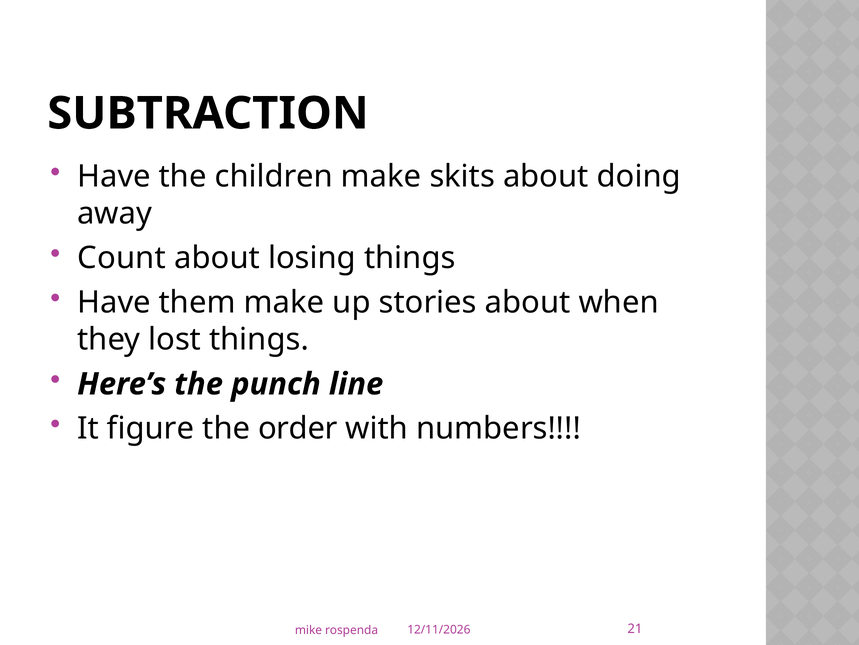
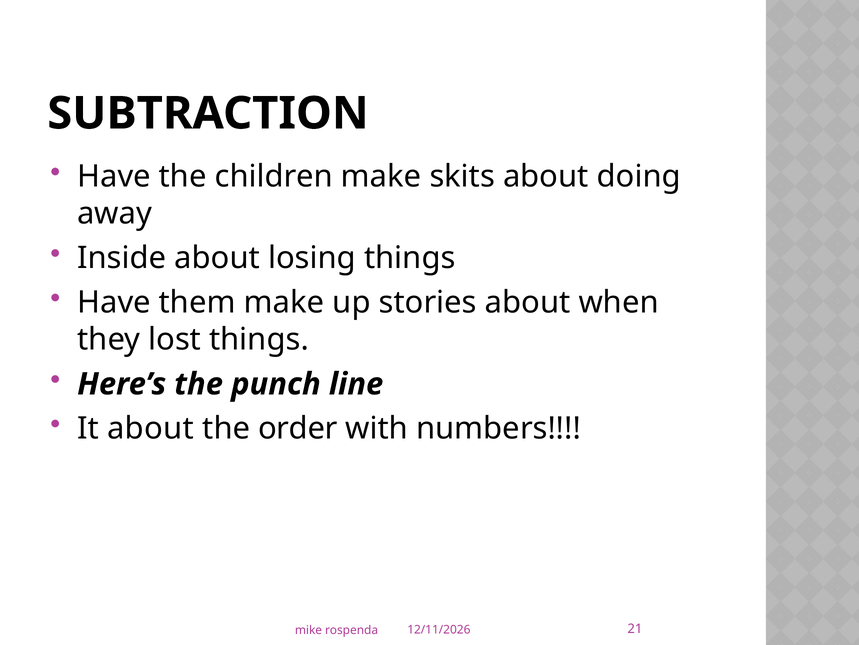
Count: Count -> Inside
It figure: figure -> about
